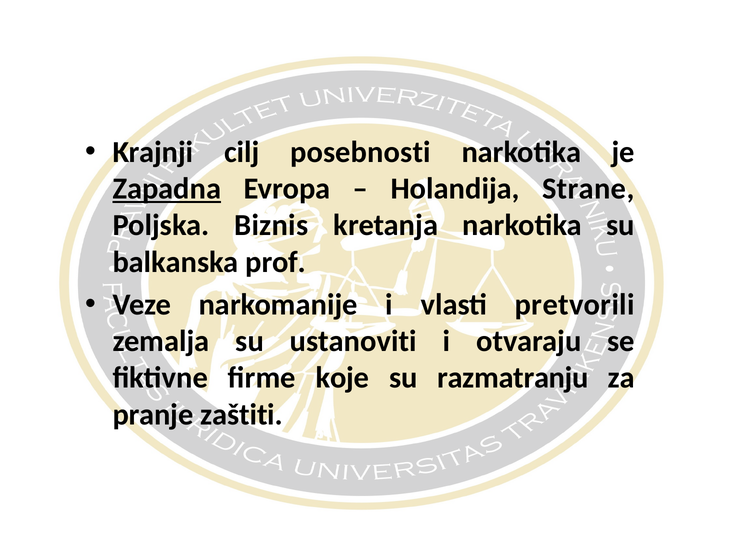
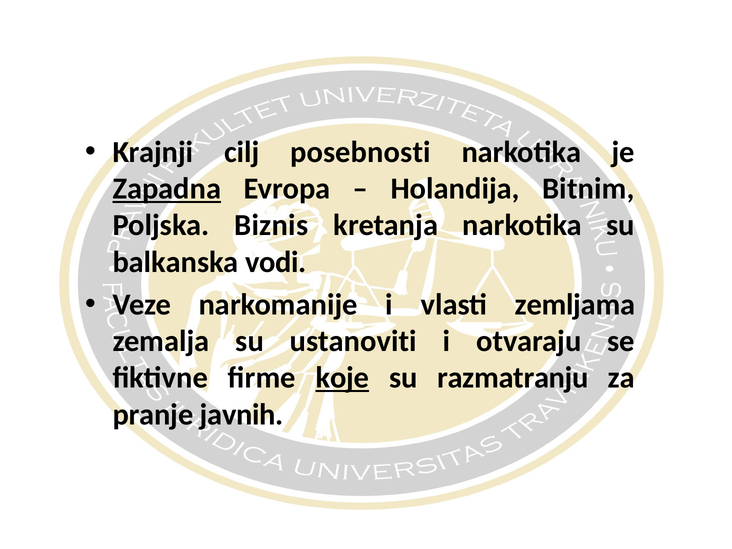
Strane: Strane -> Bitnim
prof: prof -> vodi
pretvorili: pretvorili -> zemljama
koje underline: none -> present
zaštiti: zaštiti -> javnih
